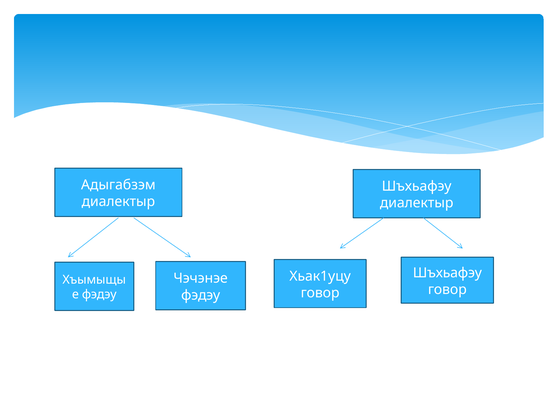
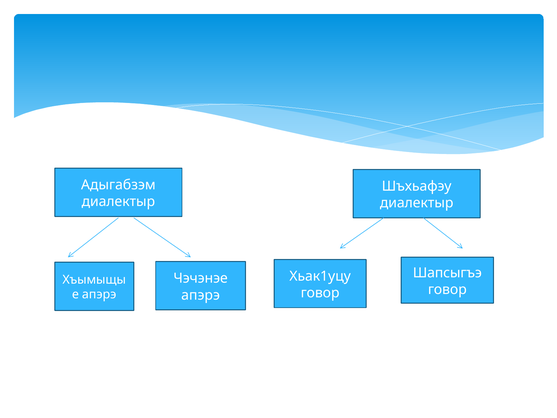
Шъхьафэу at (447, 273): Шъхьафэу -> Шапсыгъэ
фэдэу at (99, 294): фэдэу -> апэрэ
фэдэу at (201, 295): фэдэу -> апэрэ
